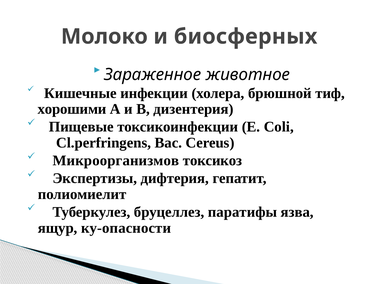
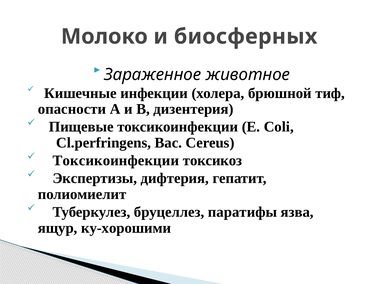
хорошими: хорошими -> опасности
Микроорганизмов at (116, 161): Микроорганизмов -> Токсикоинфекции
ку-опасности: ку-опасности -> ку-хорошими
